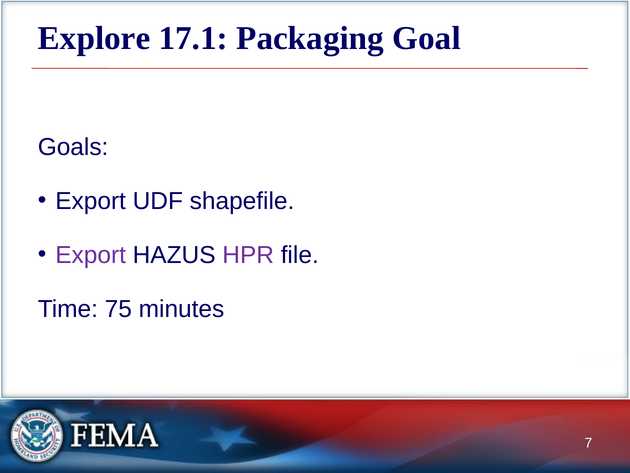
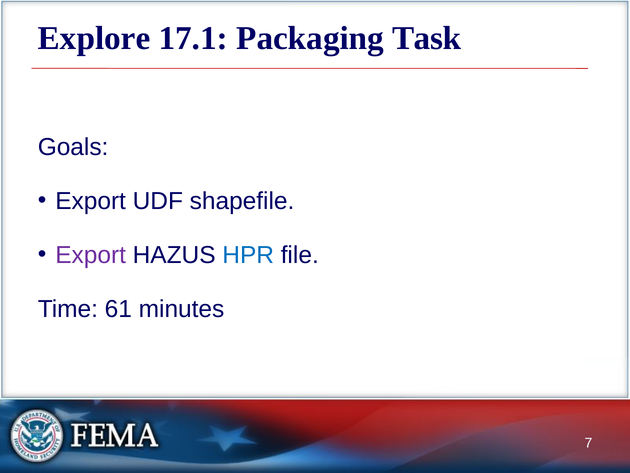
Goal: Goal -> Task
HPR colour: purple -> blue
75: 75 -> 61
